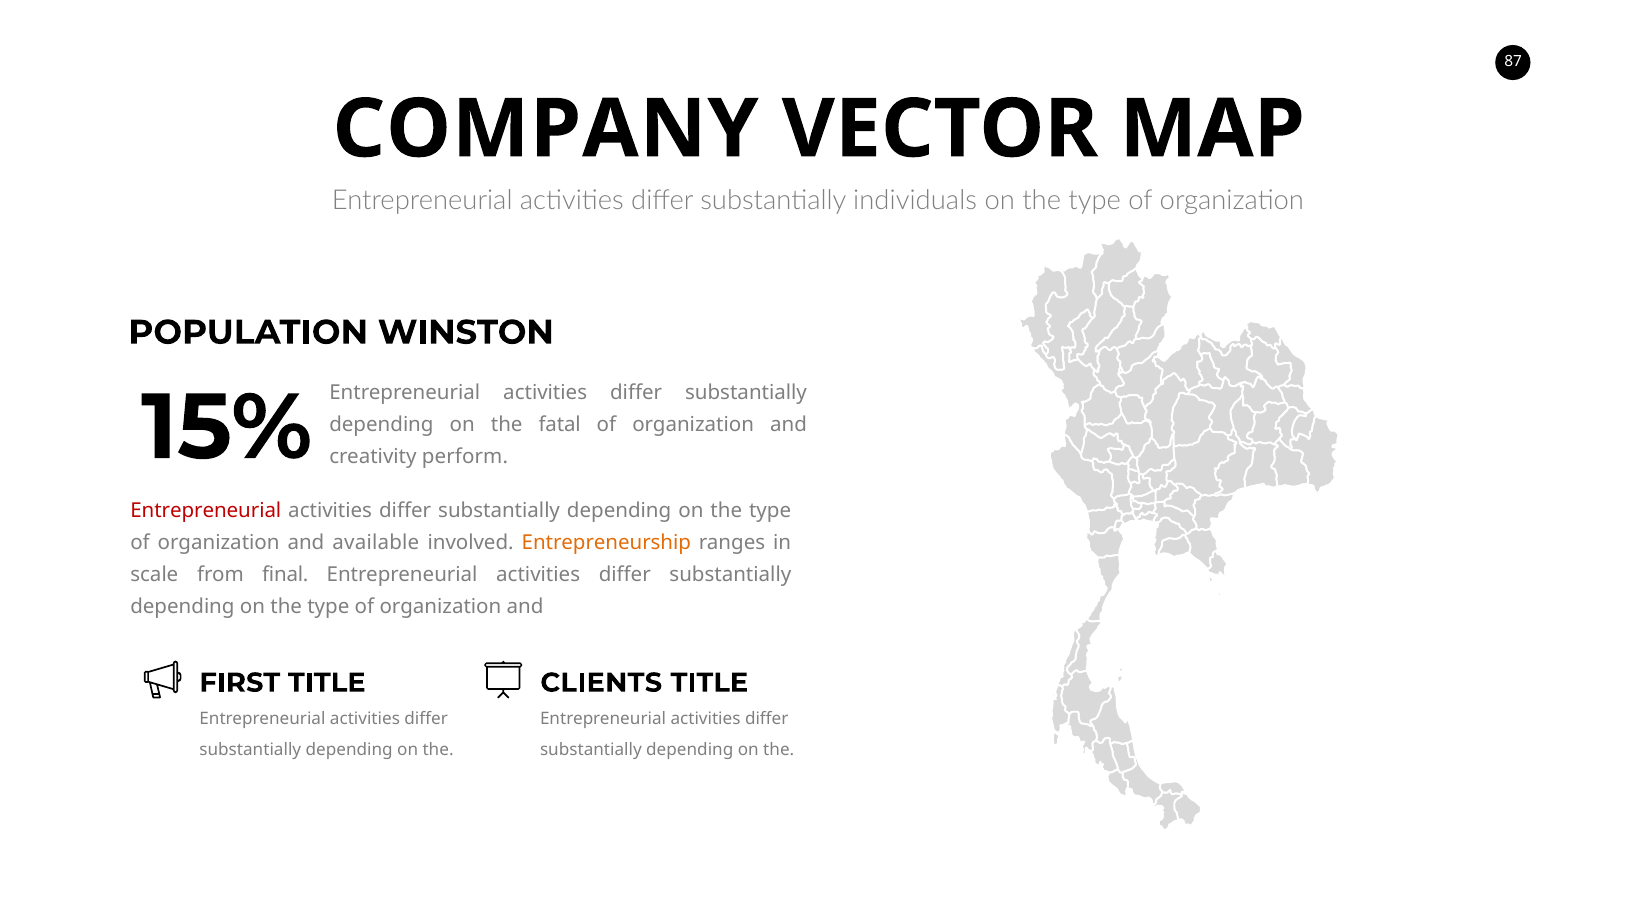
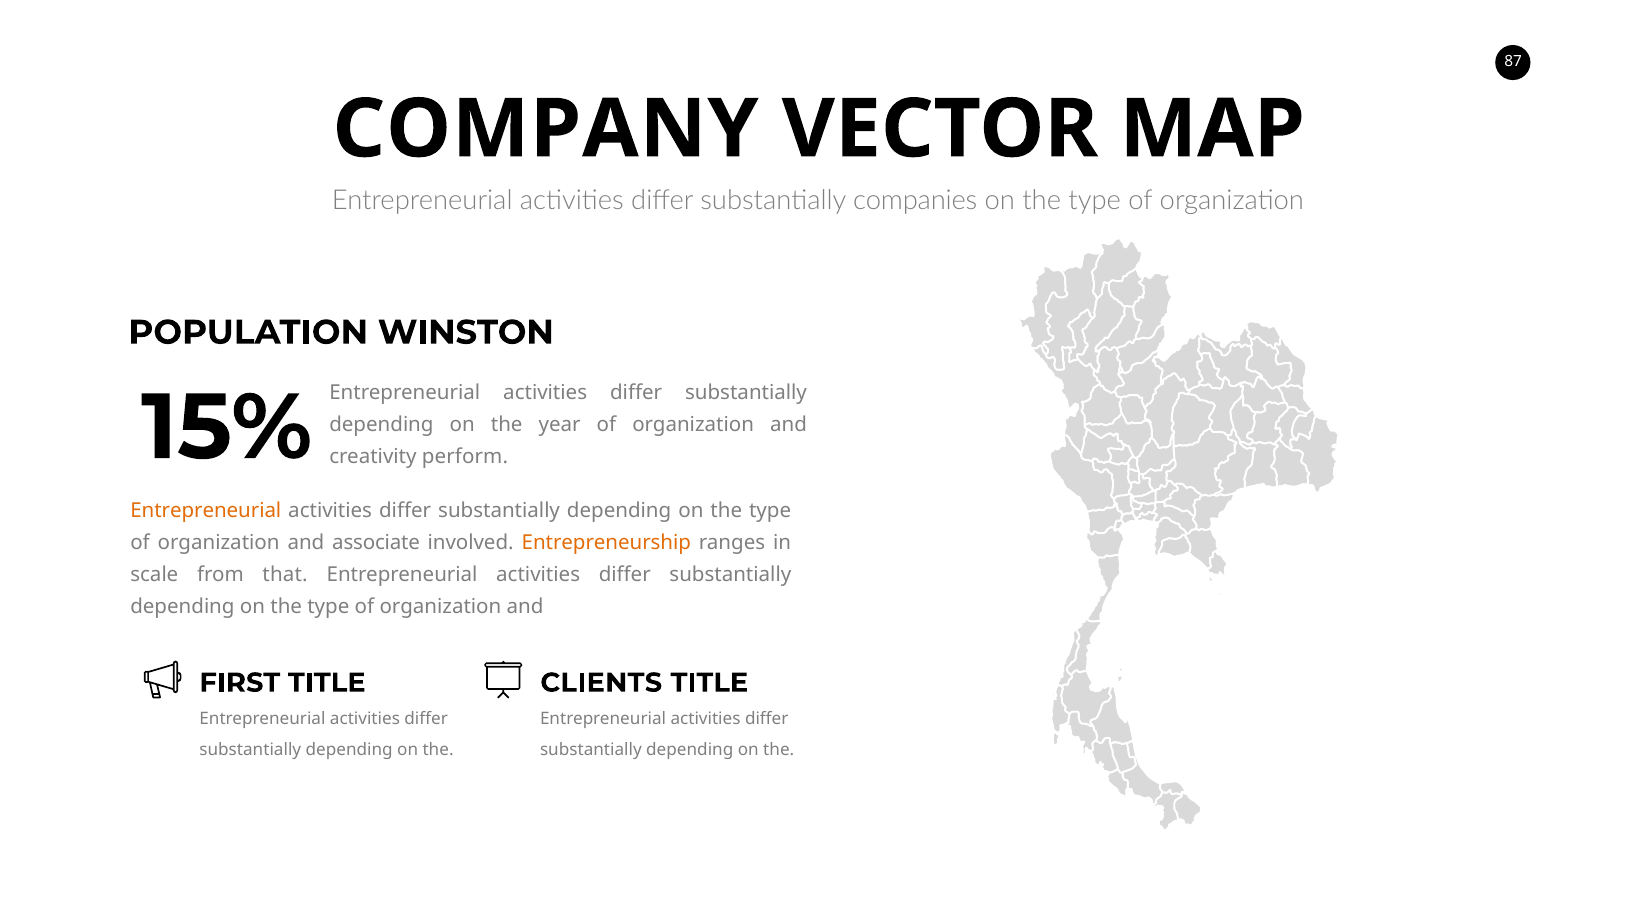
individuals: individuals -> companies
fatal: fatal -> year
Entrepreneurial at (206, 511) colour: red -> orange
available: available -> associate
final: final -> that
